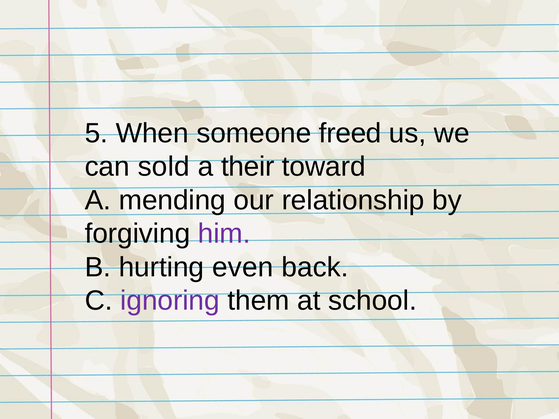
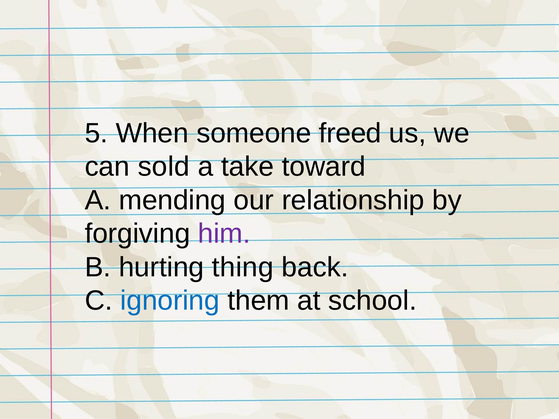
their: their -> take
even: even -> thing
ignoring colour: purple -> blue
